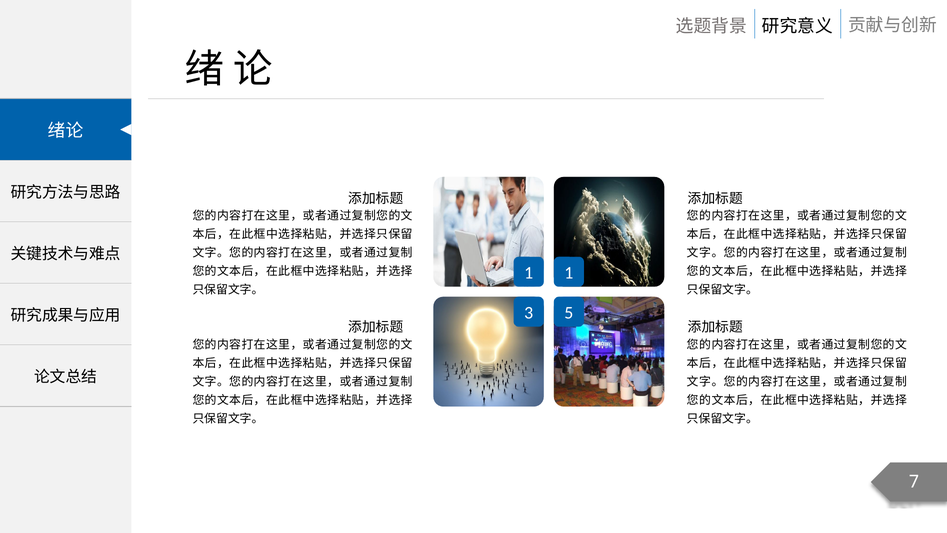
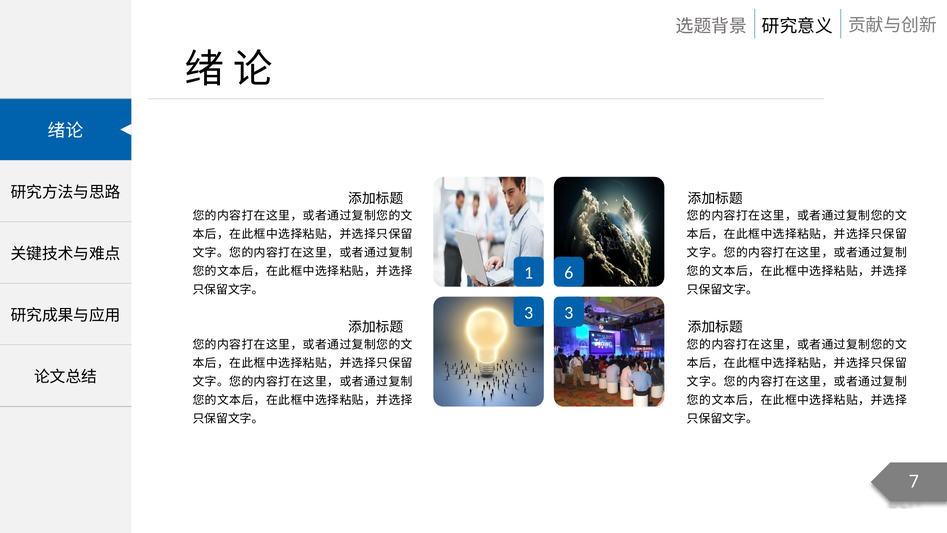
1 1: 1 -> 6
3 5: 5 -> 3
